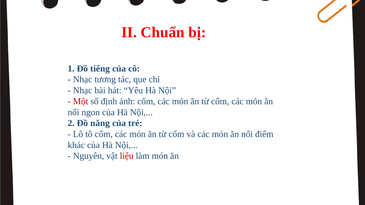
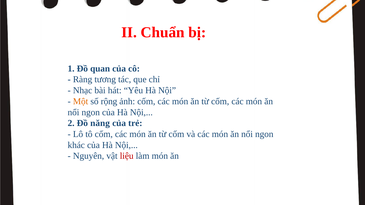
tiếng: tiếng -> quan
Nhạc at (83, 80): Nhạc -> Ràng
Một colour: red -> orange
định: định -> rộng
điểm at (264, 134): điểm -> ngon
